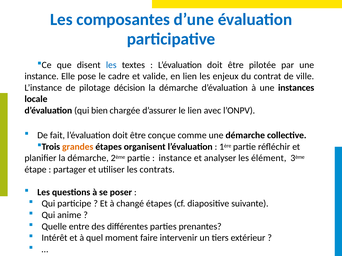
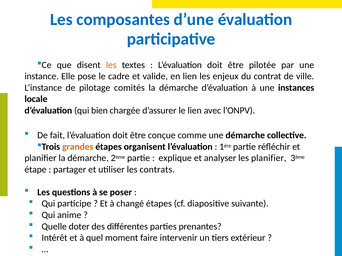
les at (111, 65) colour: blue -> orange
décision: décision -> comités
instance at (175, 158): instance -> explique
les élément: élément -> planifier
entre: entre -> doter
